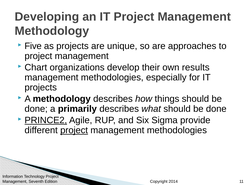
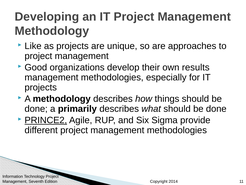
Five: Five -> Like
Chart: Chart -> Good
project at (74, 130) underline: present -> none
